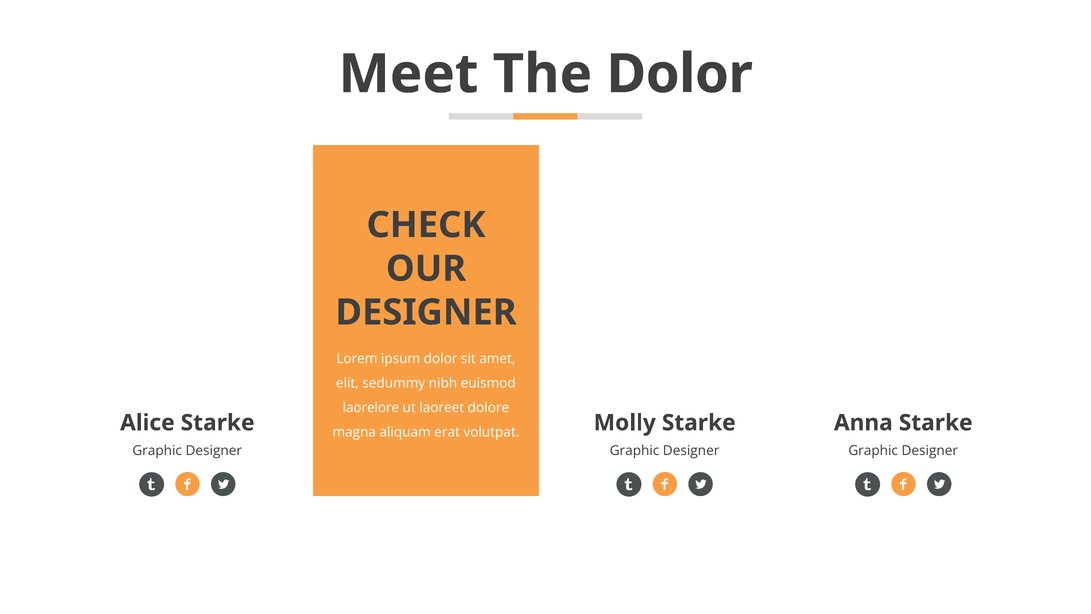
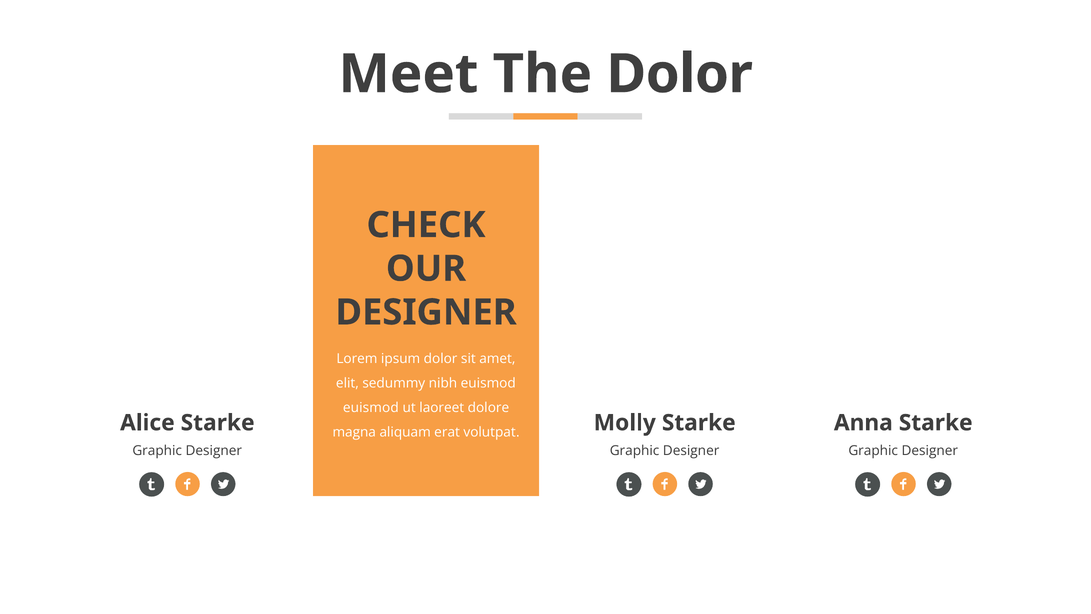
laorelore at (371, 407): laorelore -> euismod
